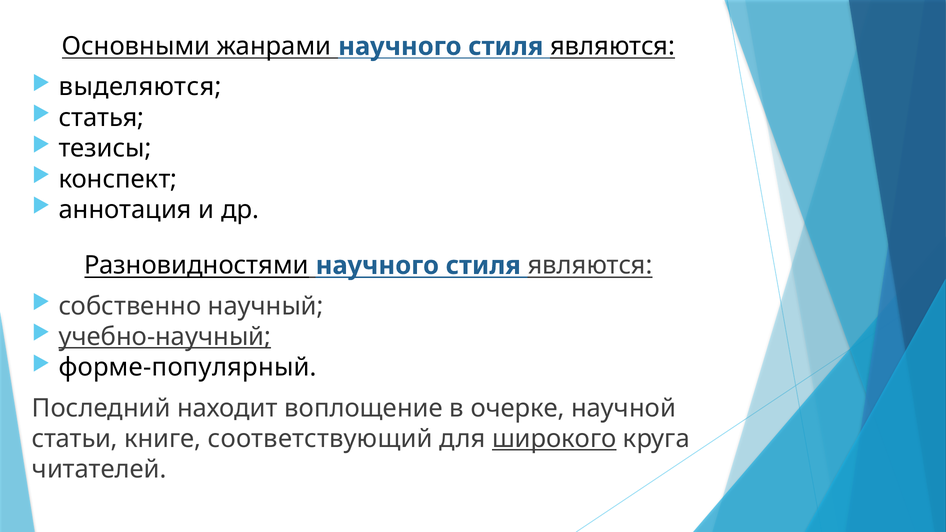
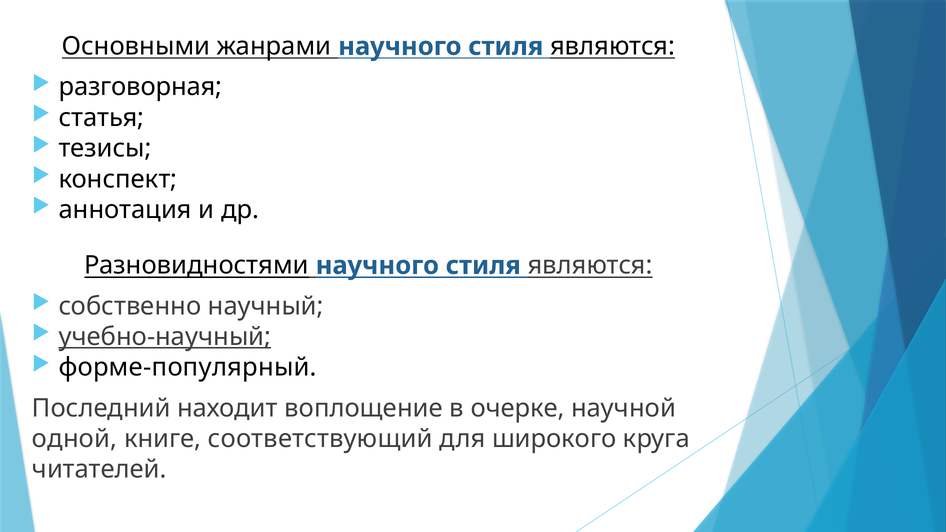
выделяются: выделяются -> разговорная
статьи: статьи -> одной
широкого underline: present -> none
